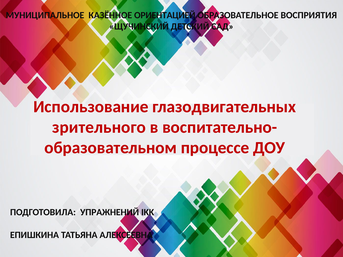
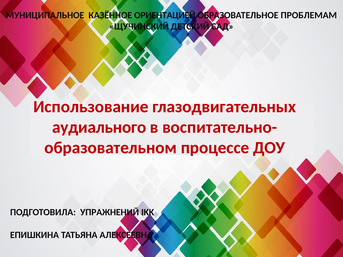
ВОСПРИЯТИЯ: ВОСПРИЯТИЯ -> ПРОБЛЕМАМ
зрительного: зрительного -> аудиального
